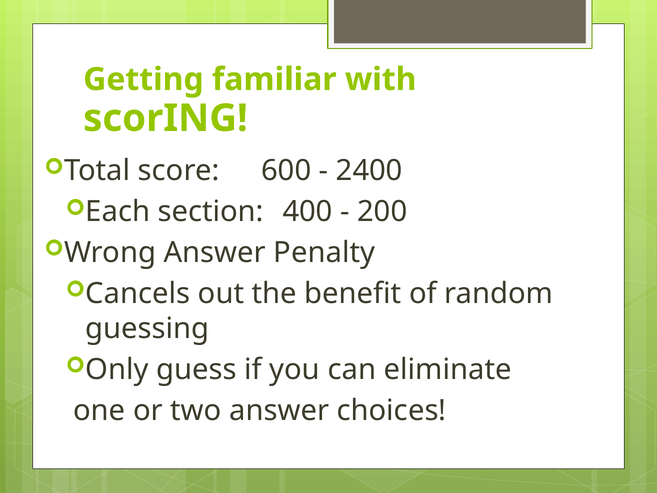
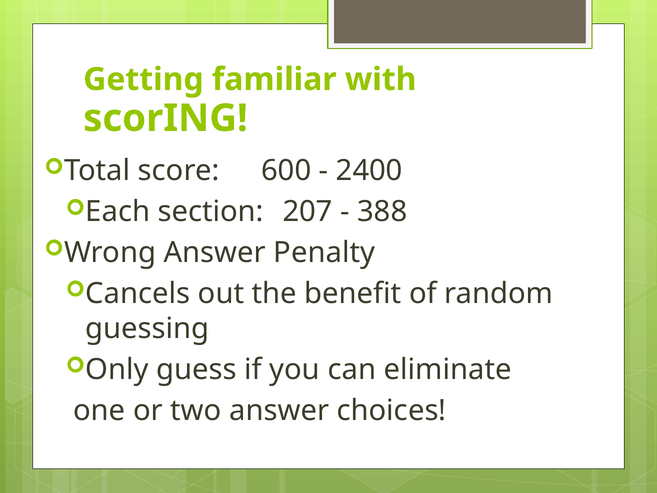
400: 400 -> 207
200: 200 -> 388
